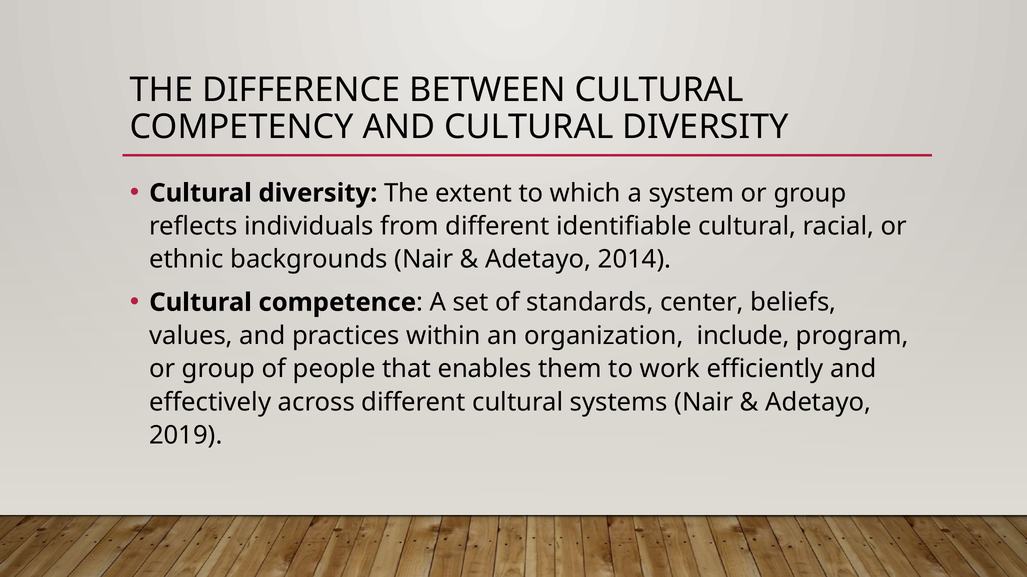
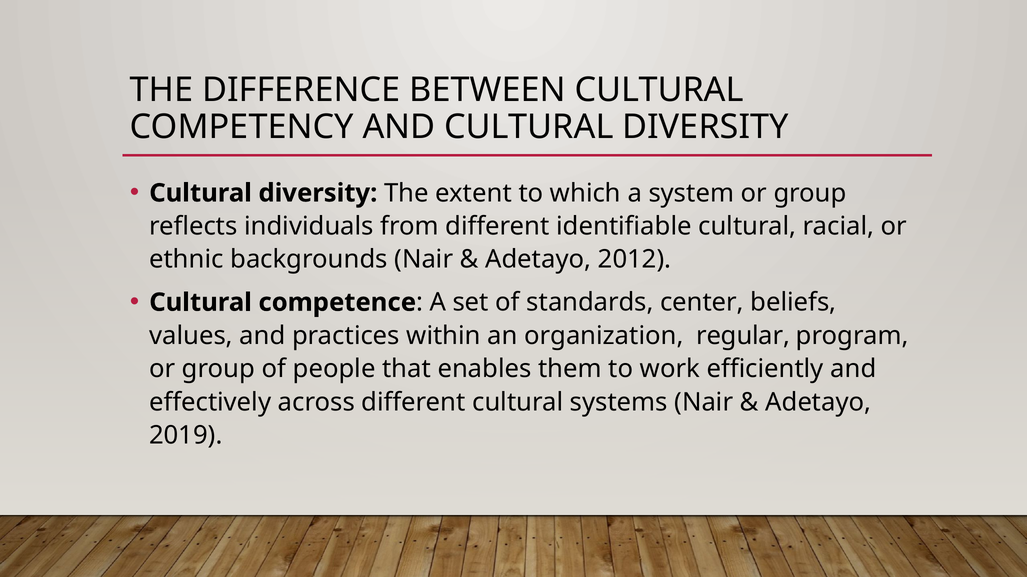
2014: 2014 -> 2012
include: include -> regular
